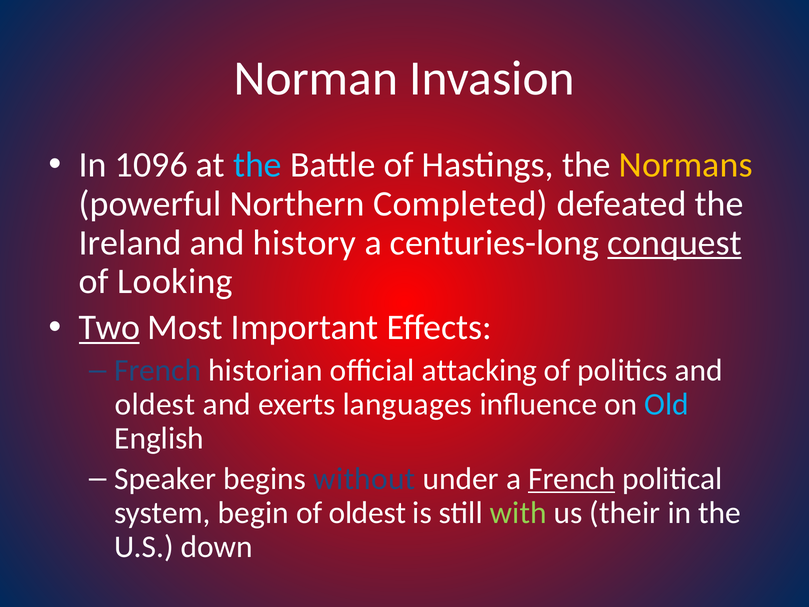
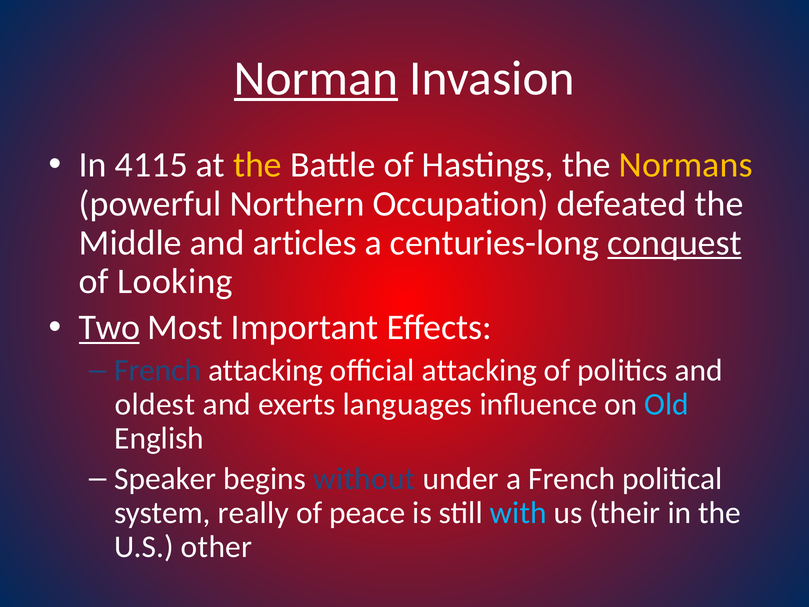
Norman underline: none -> present
1096: 1096 -> 4115
the at (257, 165) colour: light blue -> yellow
Completed: Completed -> Occupation
Ireland: Ireland -> Middle
history: history -> articles
French historian: historian -> attacking
French at (572, 478) underline: present -> none
begin: begin -> really
of oldest: oldest -> peace
with colour: light green -> light blue
down: down -> other
